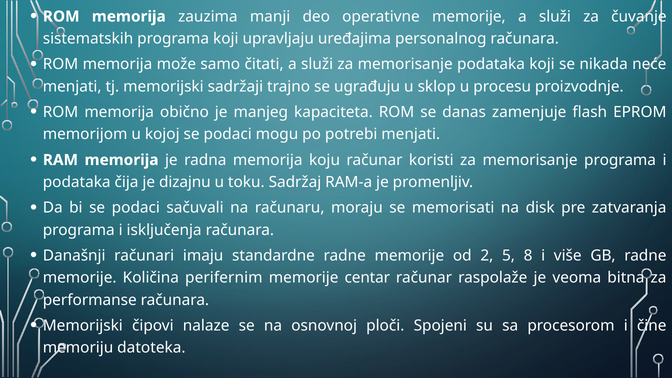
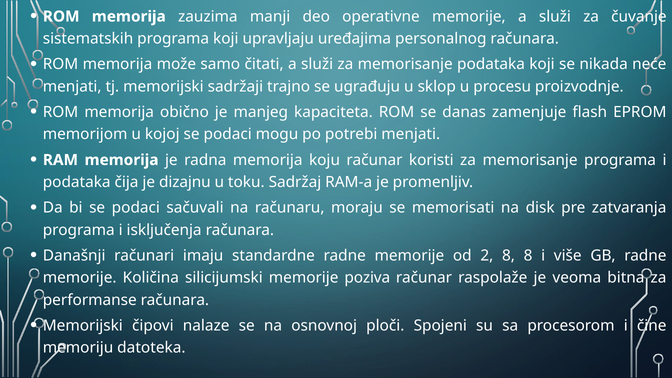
2 5: 5 -> 8
perifernim: perifernim -> silicijumski
centar: centar -> poziva
